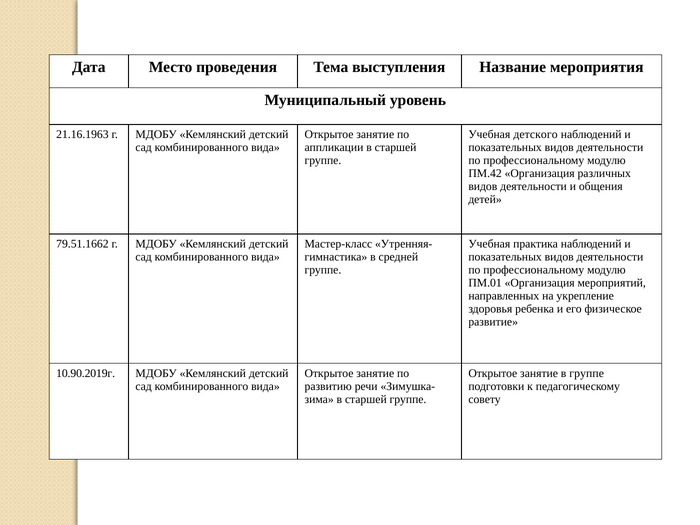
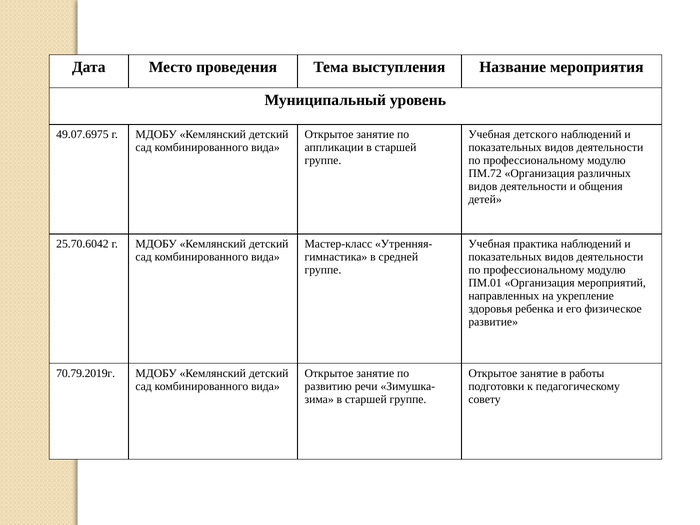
21.16.1963: 21.16.1963 -> 49.07.6975
ПМ.42: ПМ.42 -> ПМ.72
79.51.1662: 79.51.1662 -> 25.70.6042
10.90.2019г: 10.90.2019г -> 70.79.2019г
в группе: группе -> работы
